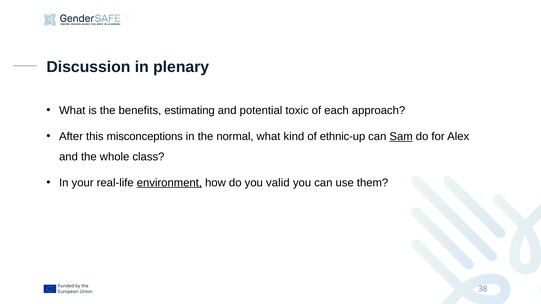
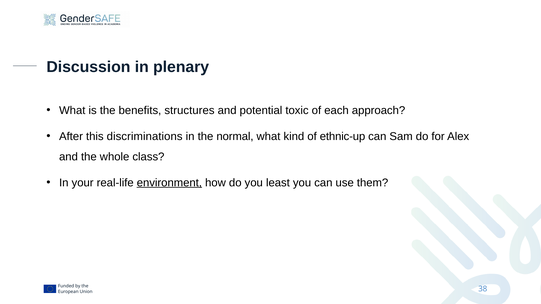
estimating: estimating -> structures
misconceptions: misconceptions -> discriminations
Sam underline: present -> none
valid: valid -> least
